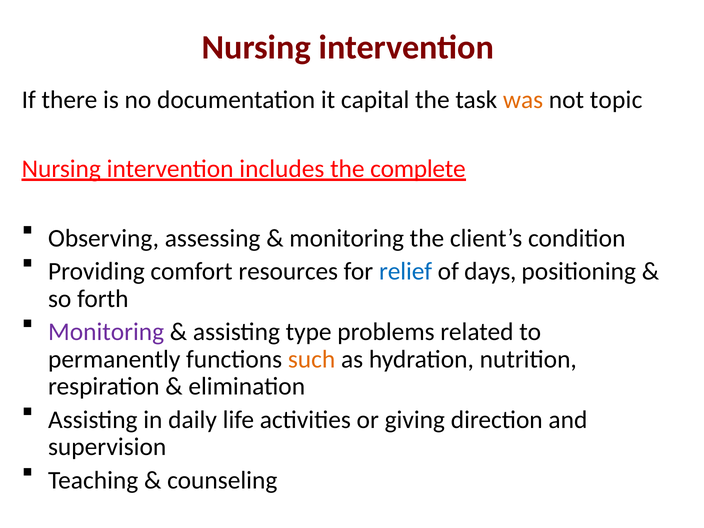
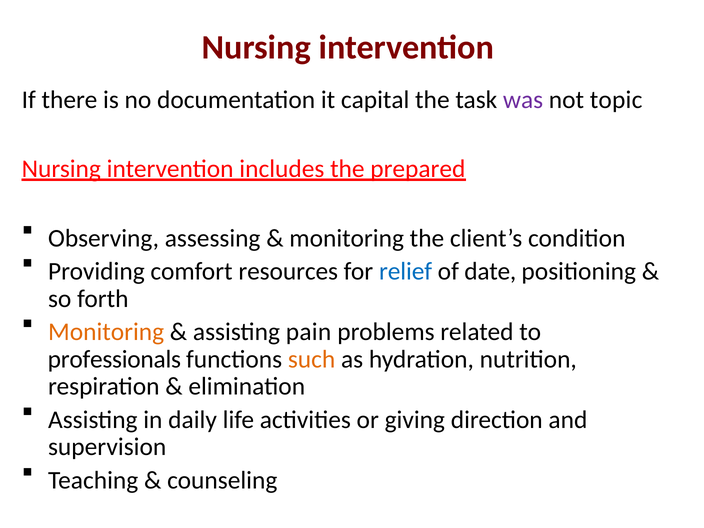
was colour: orange -> purple
complete: complete -> prepared
days: days -> date
Monitoring at (106, 332) colour: purple -> orange
type: type -> pain
permanently: permanently -> professionals
